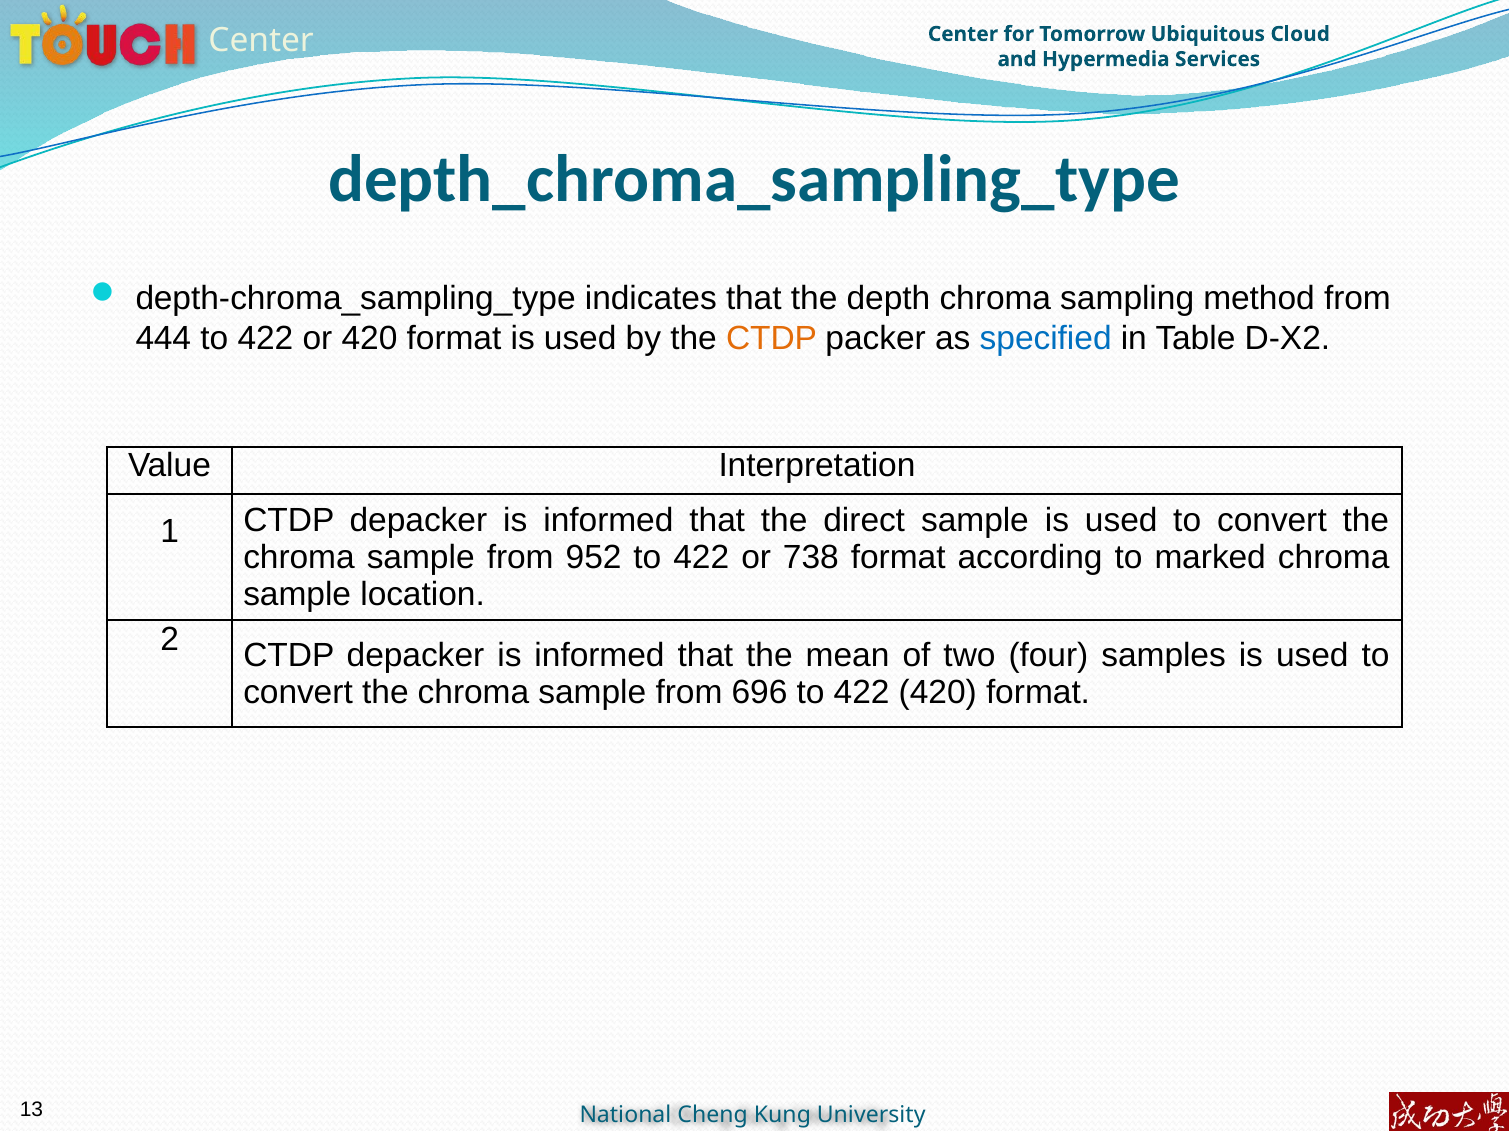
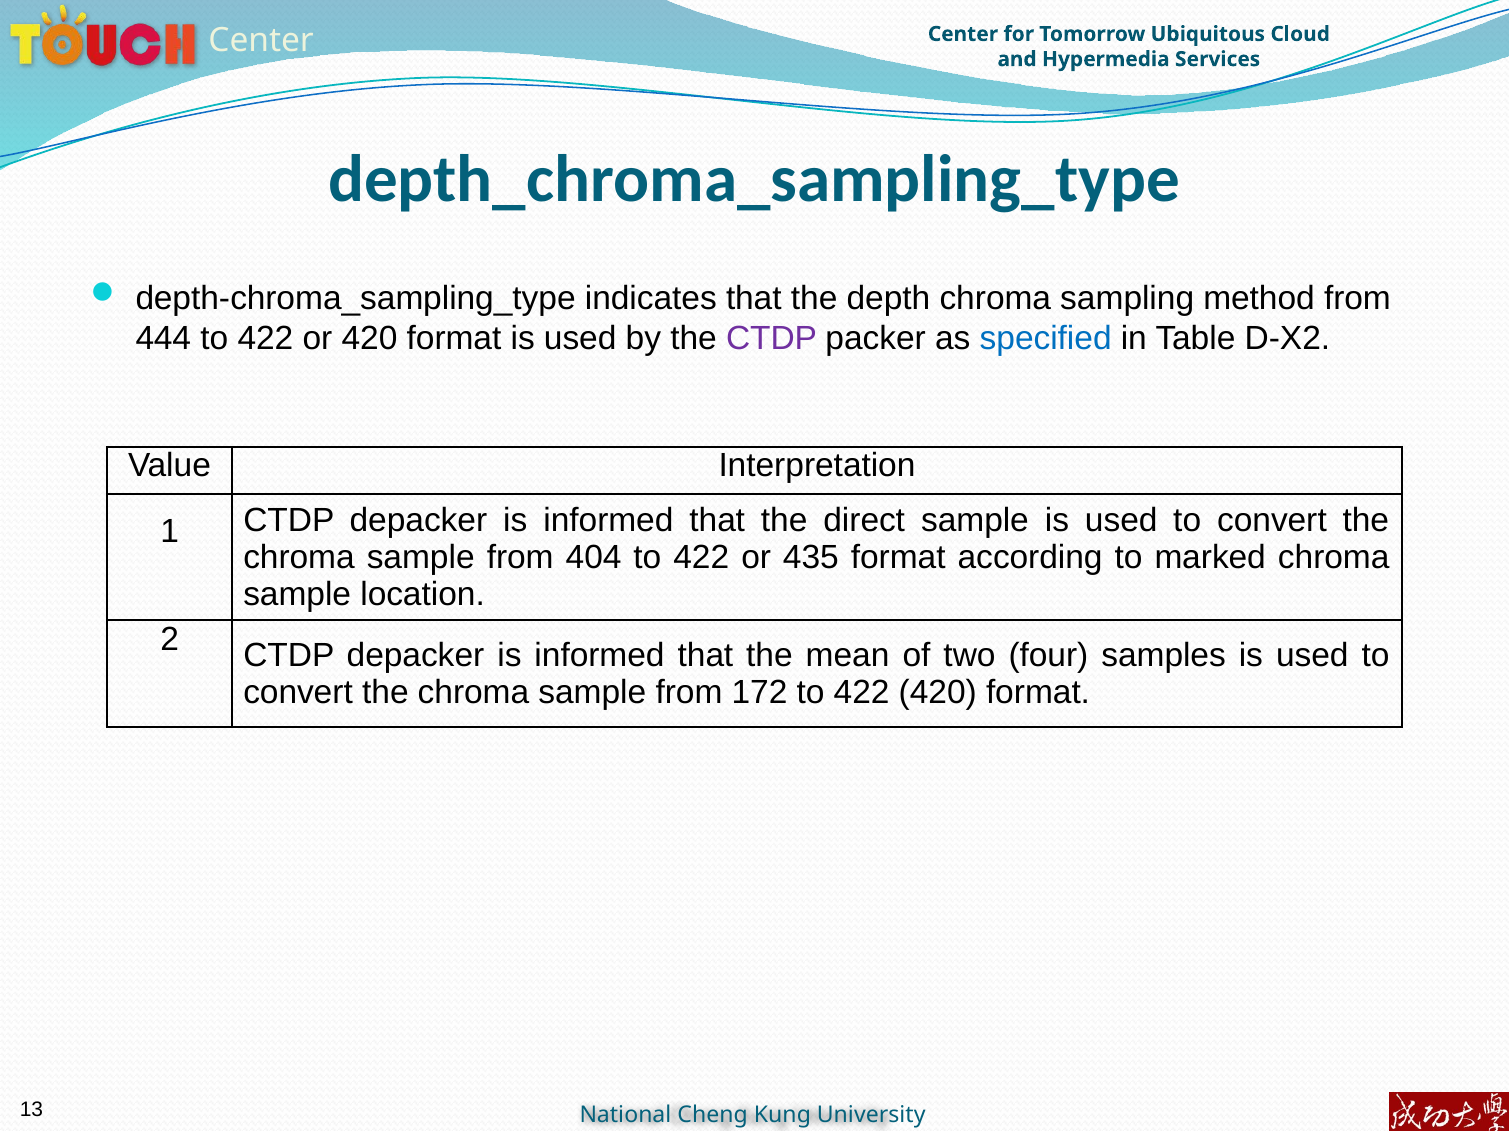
CTDP at (772, 339) colour: orange -> purple
952: 952 -> 404
738: 738 -> 435
696: 696 -> 172
